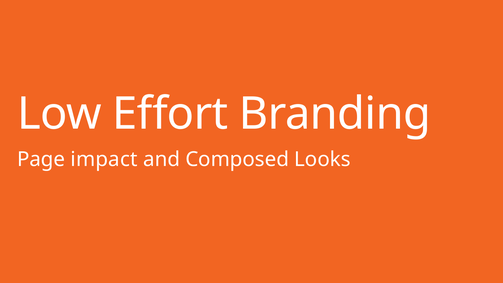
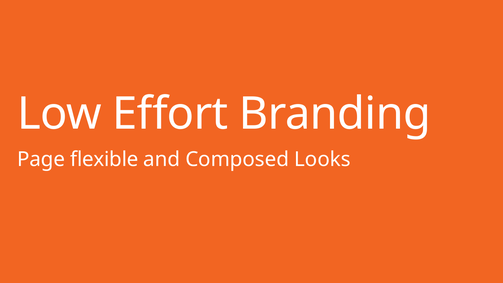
impact: impact -> flexible
